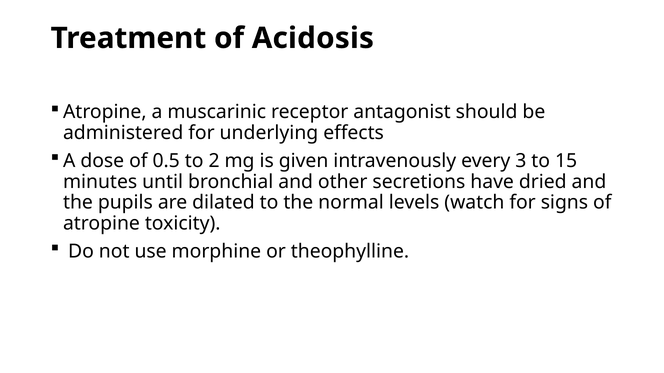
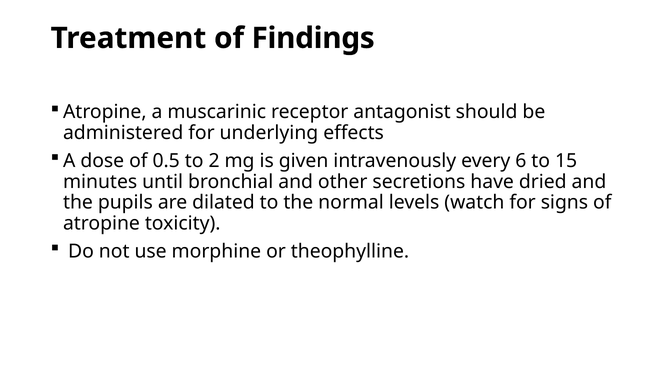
Acidosis: Acidosis -> Findings
3: 3 -> 6
